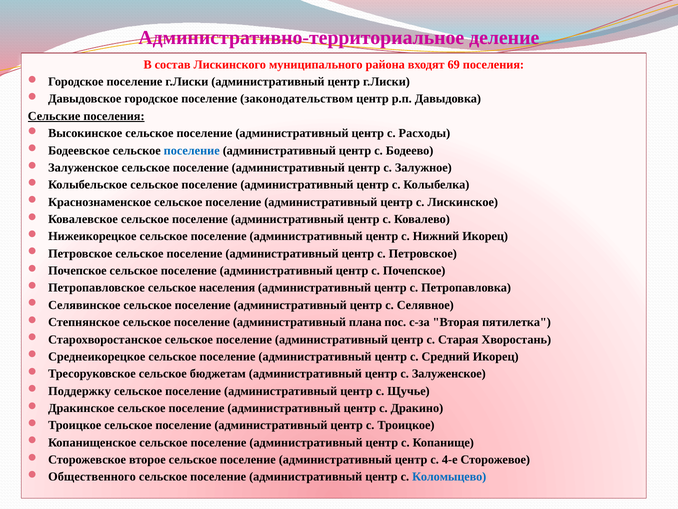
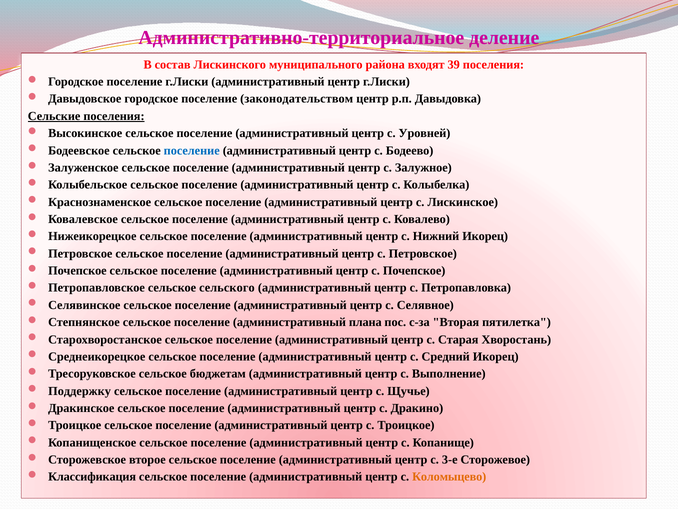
69: 69 -> 39
Расходы: Расходы -> Уровней
населения: населения -> сельского
с Залуженское: Залуженское -> Выполнение
4-е: 4-е -> 3-е
Общественного: Общественного -> Классификация
Коломыцево colour: blue -> orange
